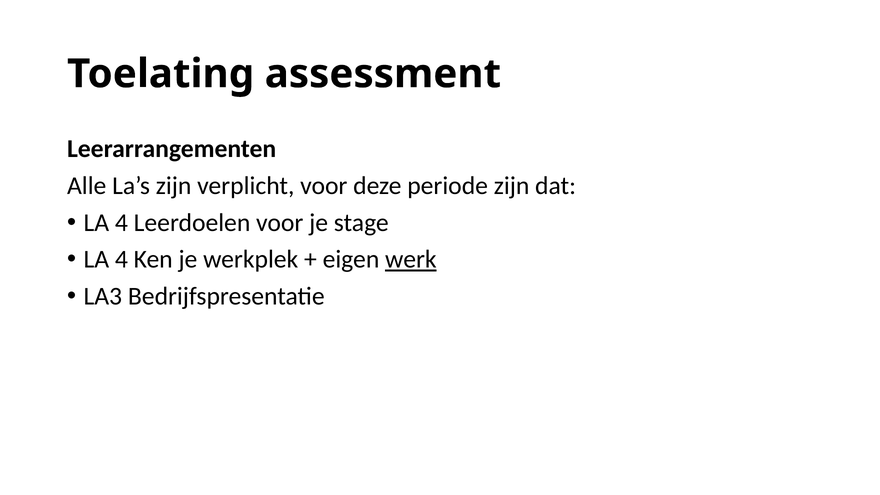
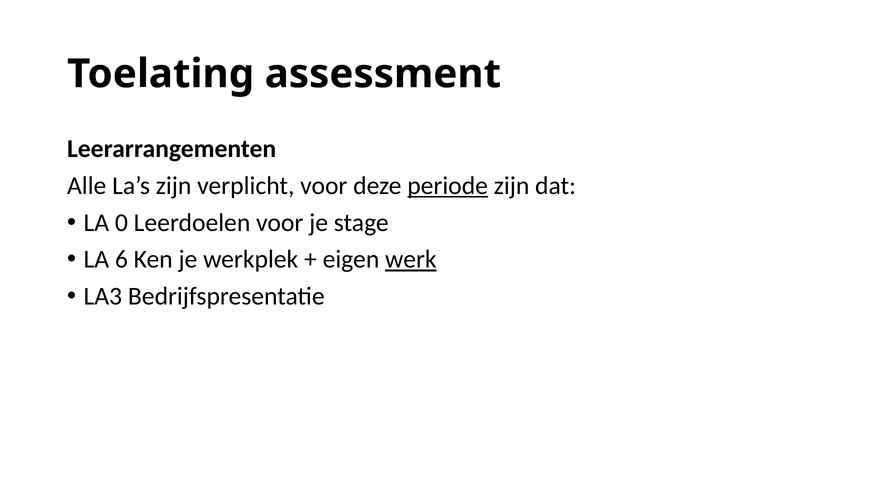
periode underline: none -> present
4 at (121, 223): 4 -> 0
4 at (121, 259): 4 -> 6
